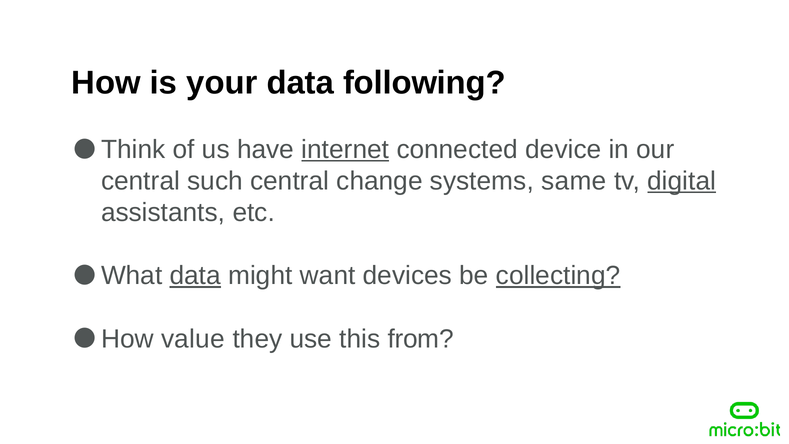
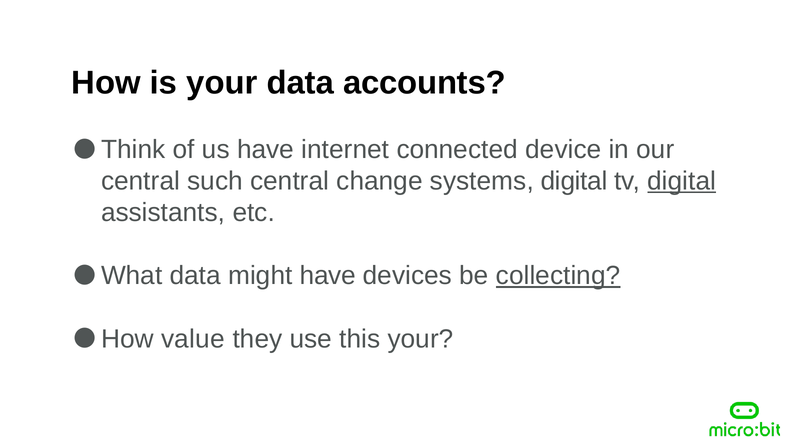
following: following -> accounts
internet underline: present -> none
systems same: same -> digital
data at (195, 276) underline: present -> none
might want: want -> have
this from: from -> your
